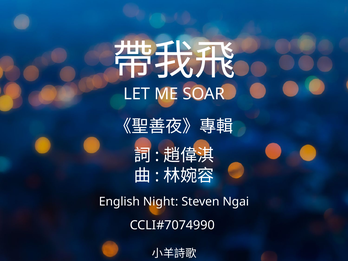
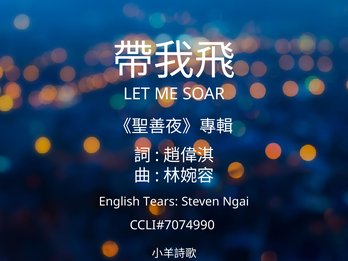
Night: Night -> Tears
